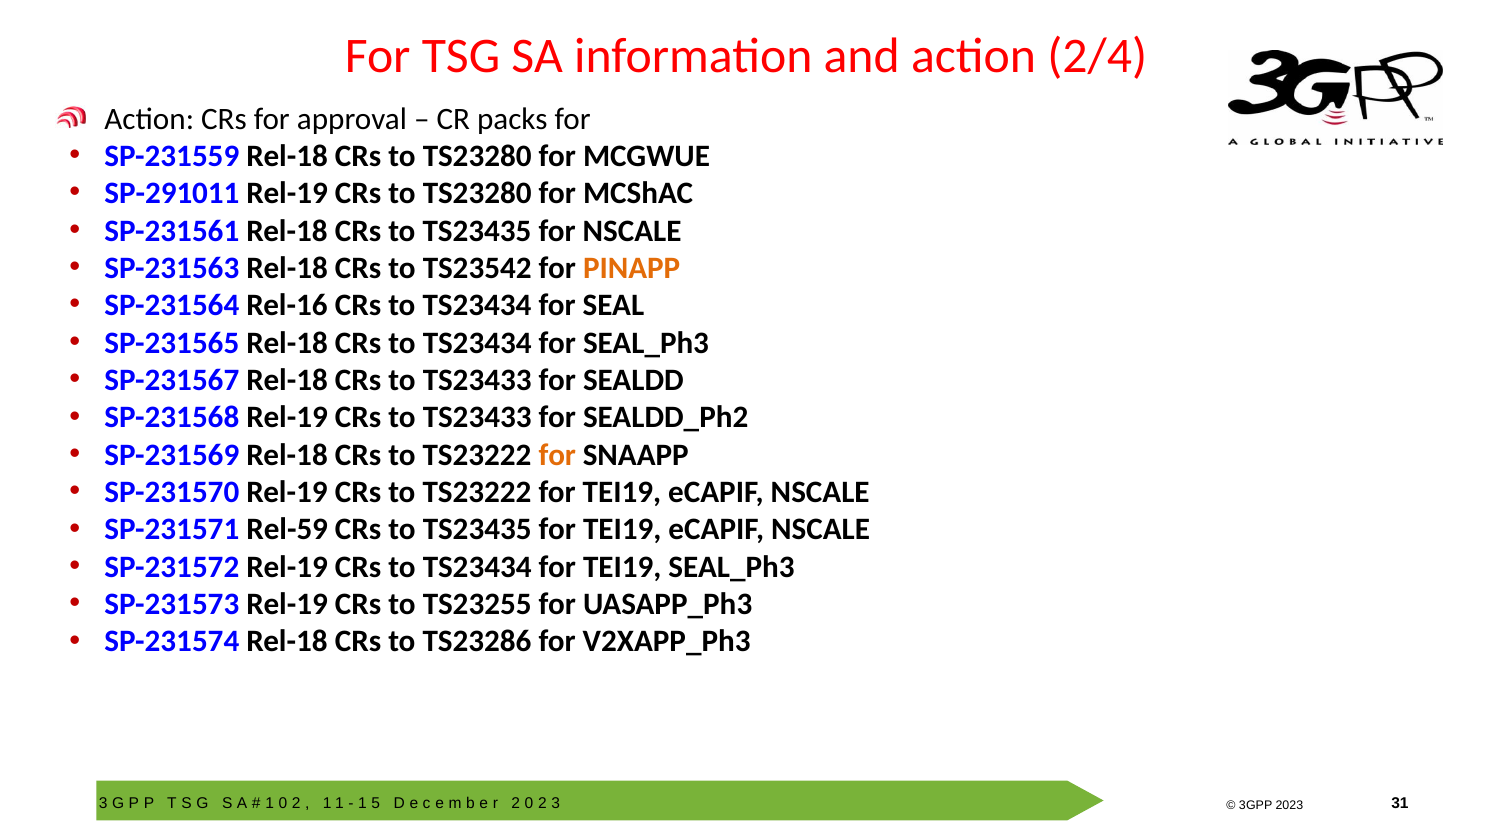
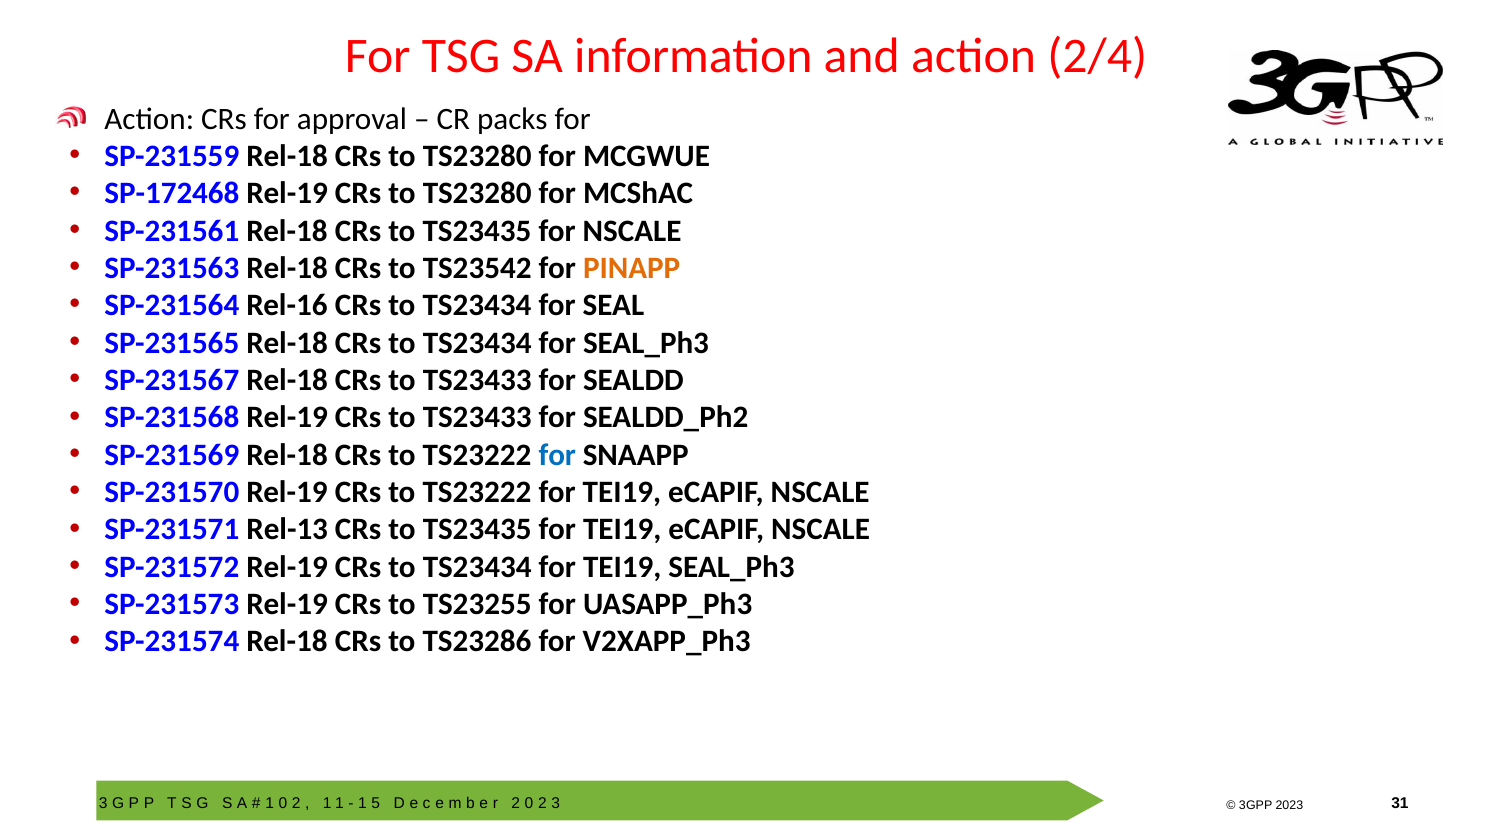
SP-291011: SP-291011 -> SP-172468
for at (557, 455) colour: orange -> blue
Rel-59: Rel-59 -> Rel-13
